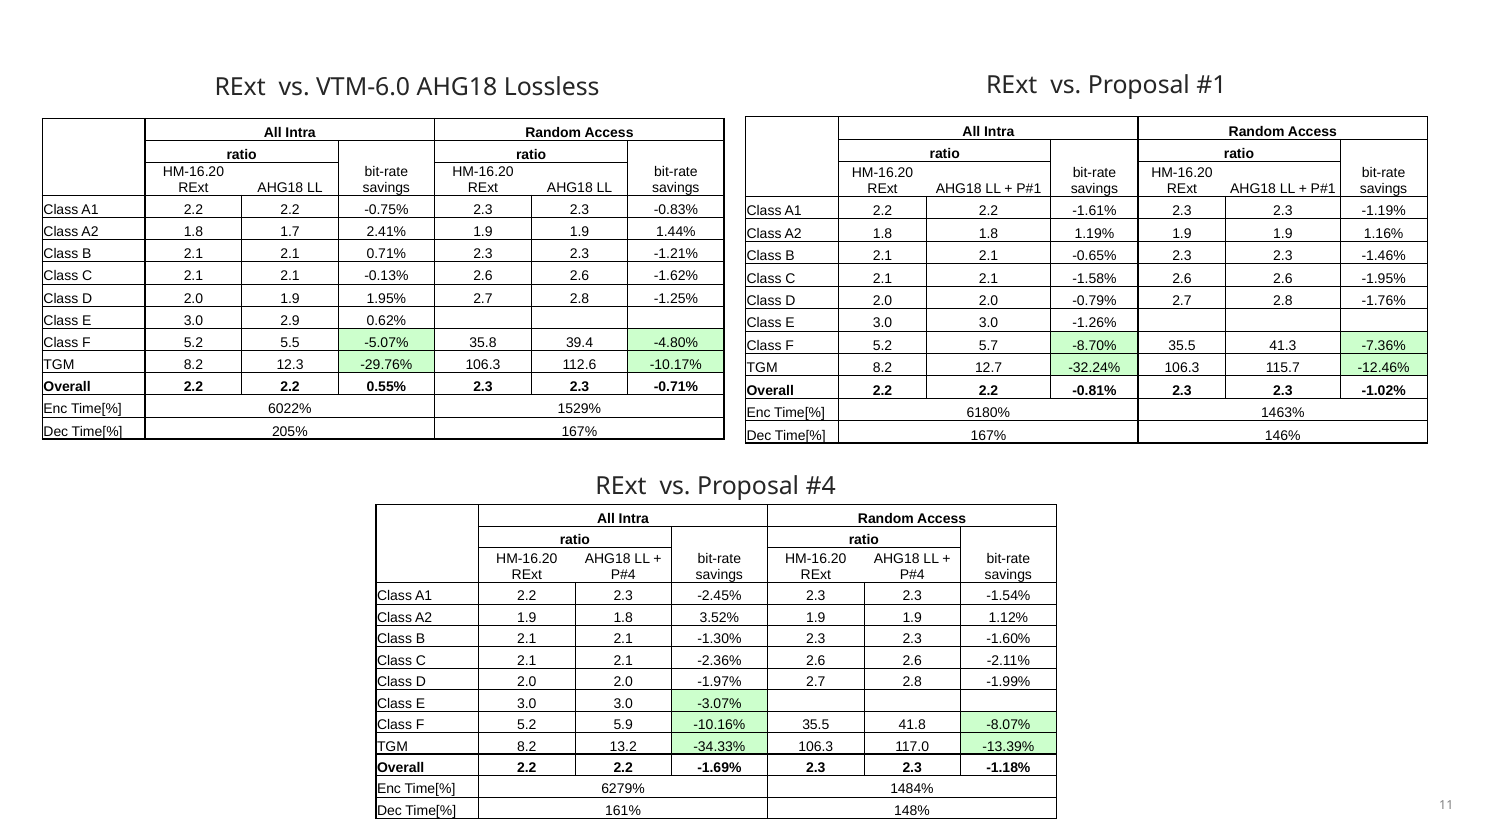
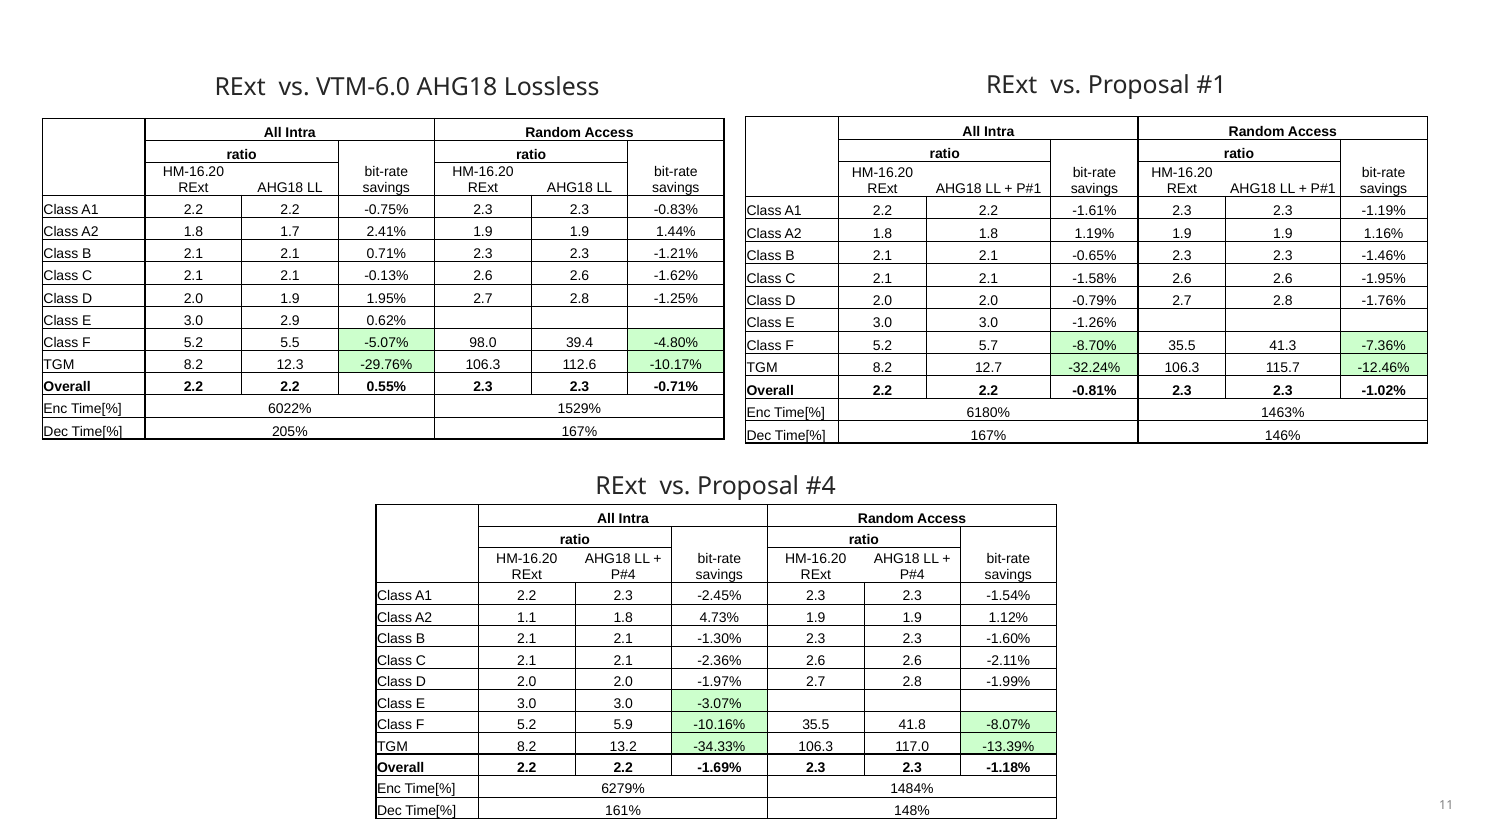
35.8: 35.8 -> 98.0
A2 1.9: 1.9 -> 1.1
3.52%: 3.52% -> 4.73%
